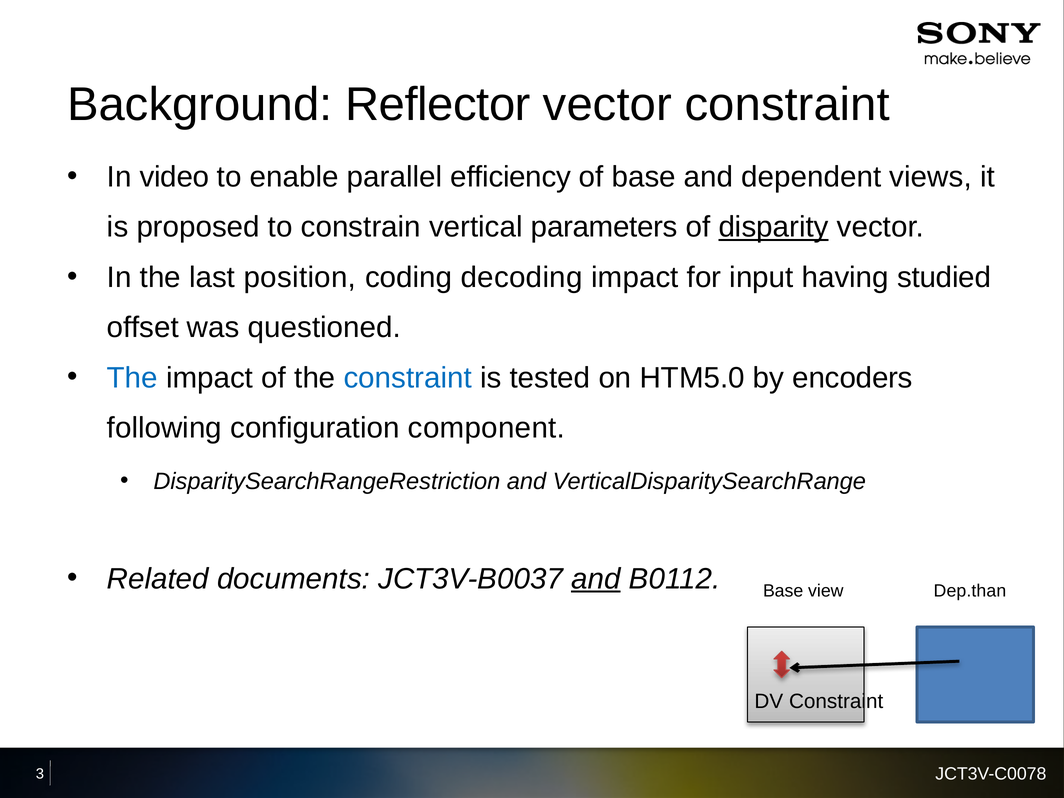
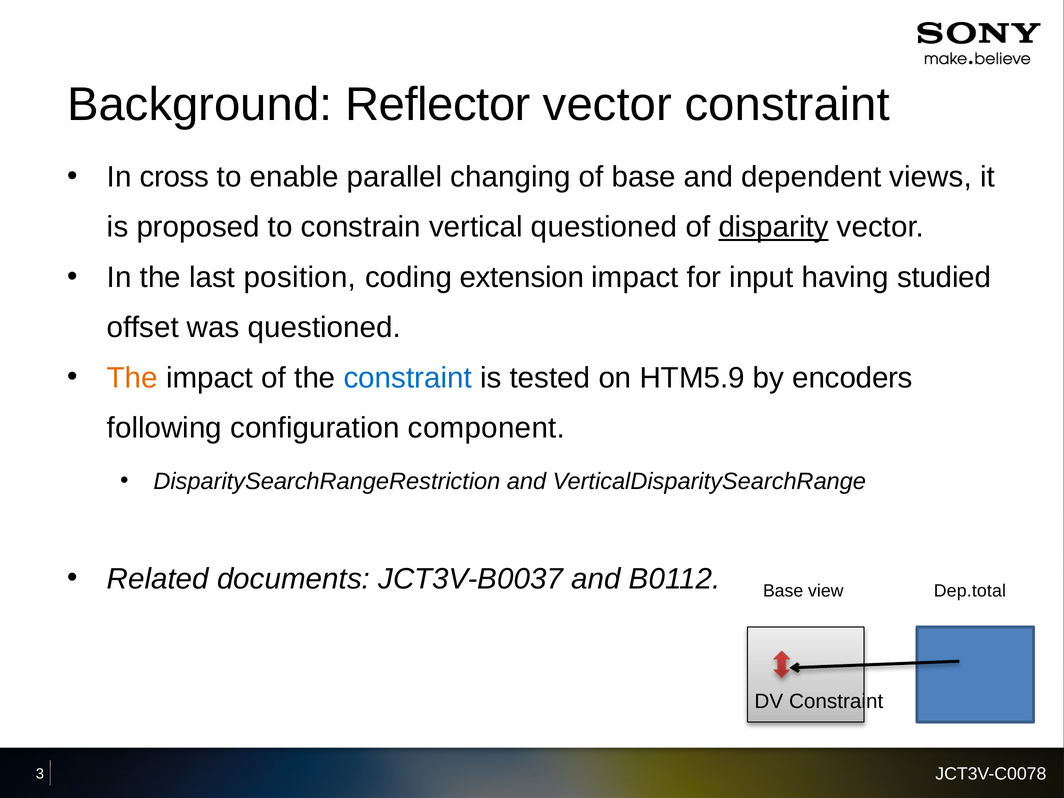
video: video -> cross
efficiency: efficiency -> changing
vertical parameters: parameters -> questioned
decoding: decoding -> extension
The at (132, 378) colour: blue -> orange
HTM5.0: HTM5.0 -> HTM5.9
and at (596, 579) underline: present -> none
Dep.than: Dep.than -> Dep.total
